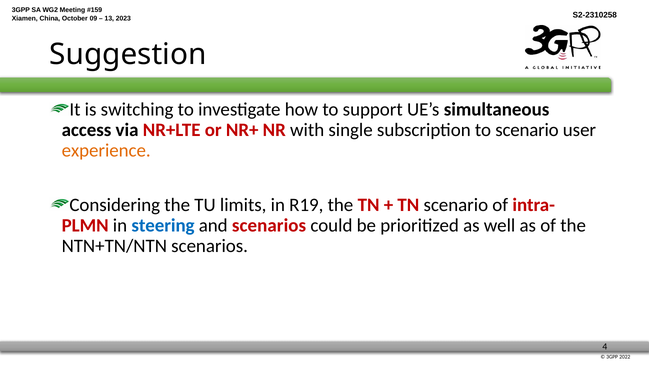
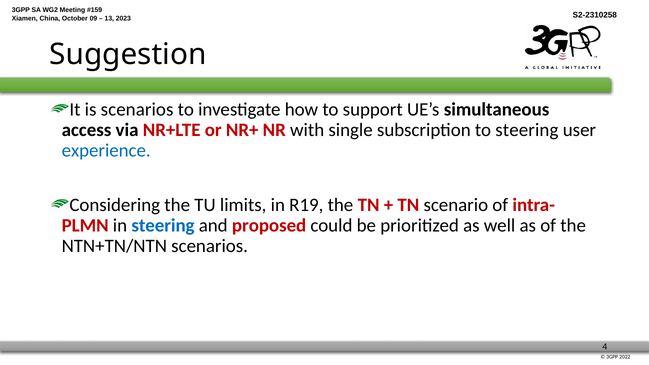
is switching: switching -> scenarios
to scenario: scenario -> steering
experience colour: orange -> blue
and scenarios: scenarios -> proposed
